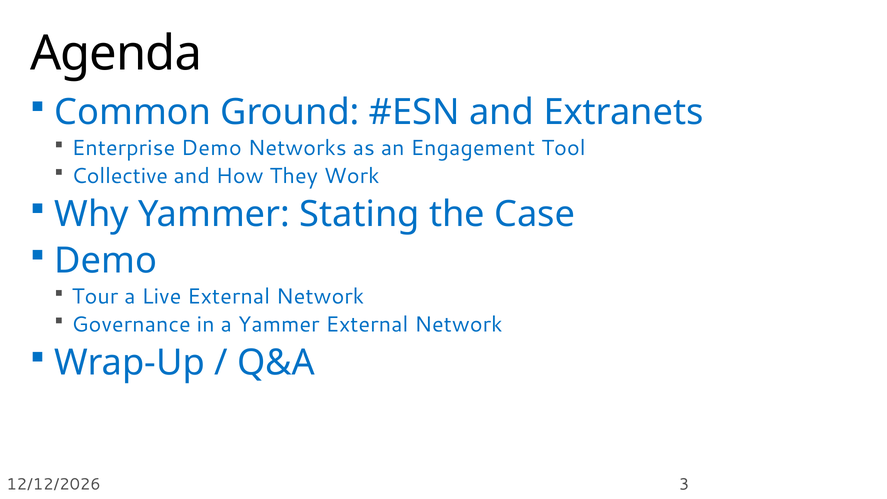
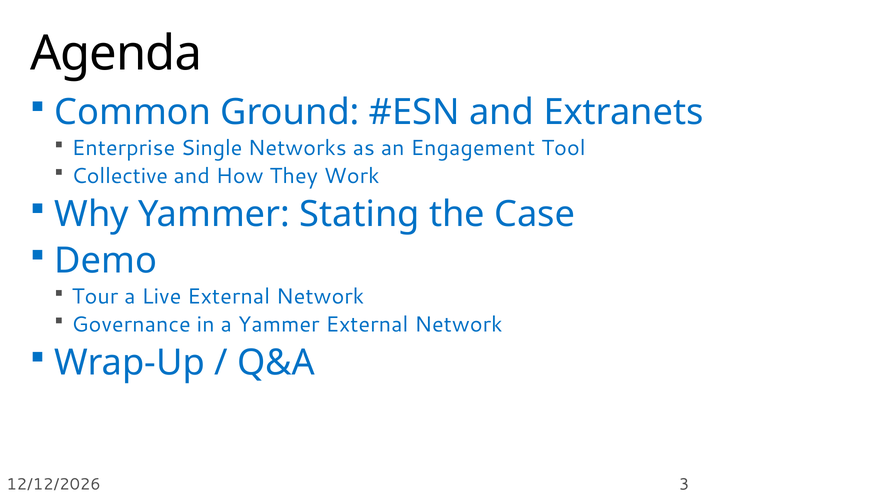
Enterprise Demo: Demo -> Single
